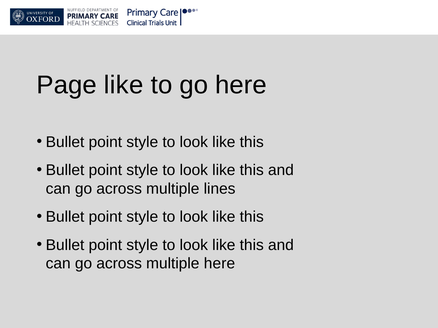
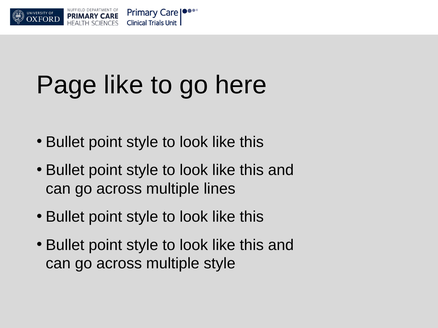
multiple here: here -> style
